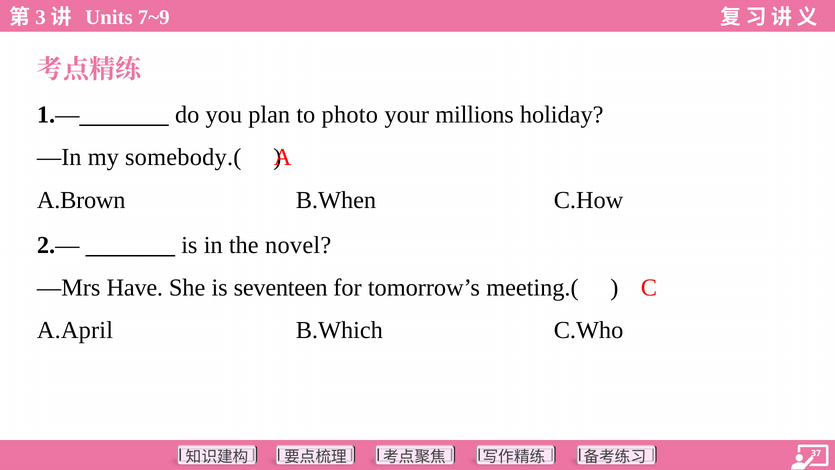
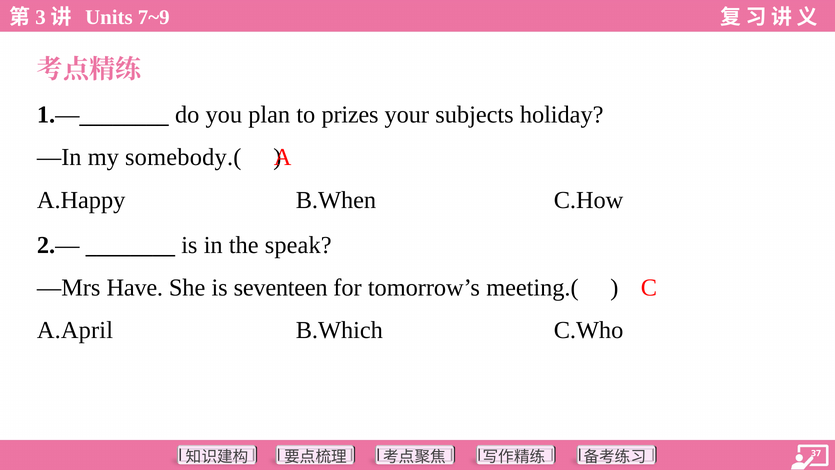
photo: photo -> prizes
millions: millions -> subjects
A.Brown: A.Brown -> A.Happy
novel: novel -> speak
